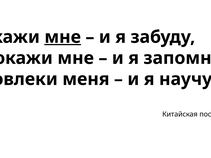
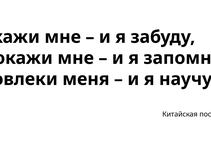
мне at (63, 37) underline: present -> none
